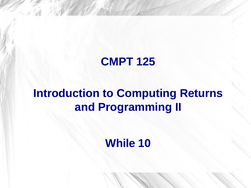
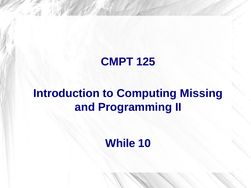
Returns: Returns -> Missing
